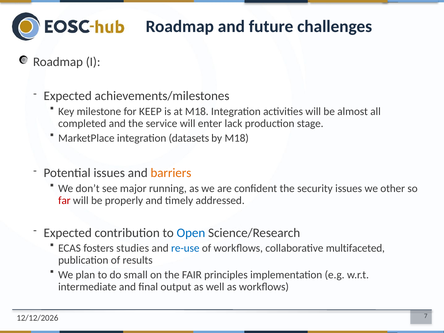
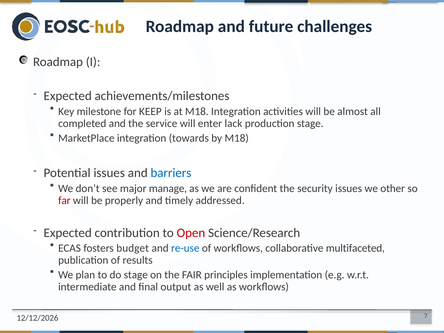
datasets: datasets -> towards
barriers colour: orange -> blue
running: running -> manage
Open colour: blue -> red
studies: studies -> budget
do small: small -> stage
